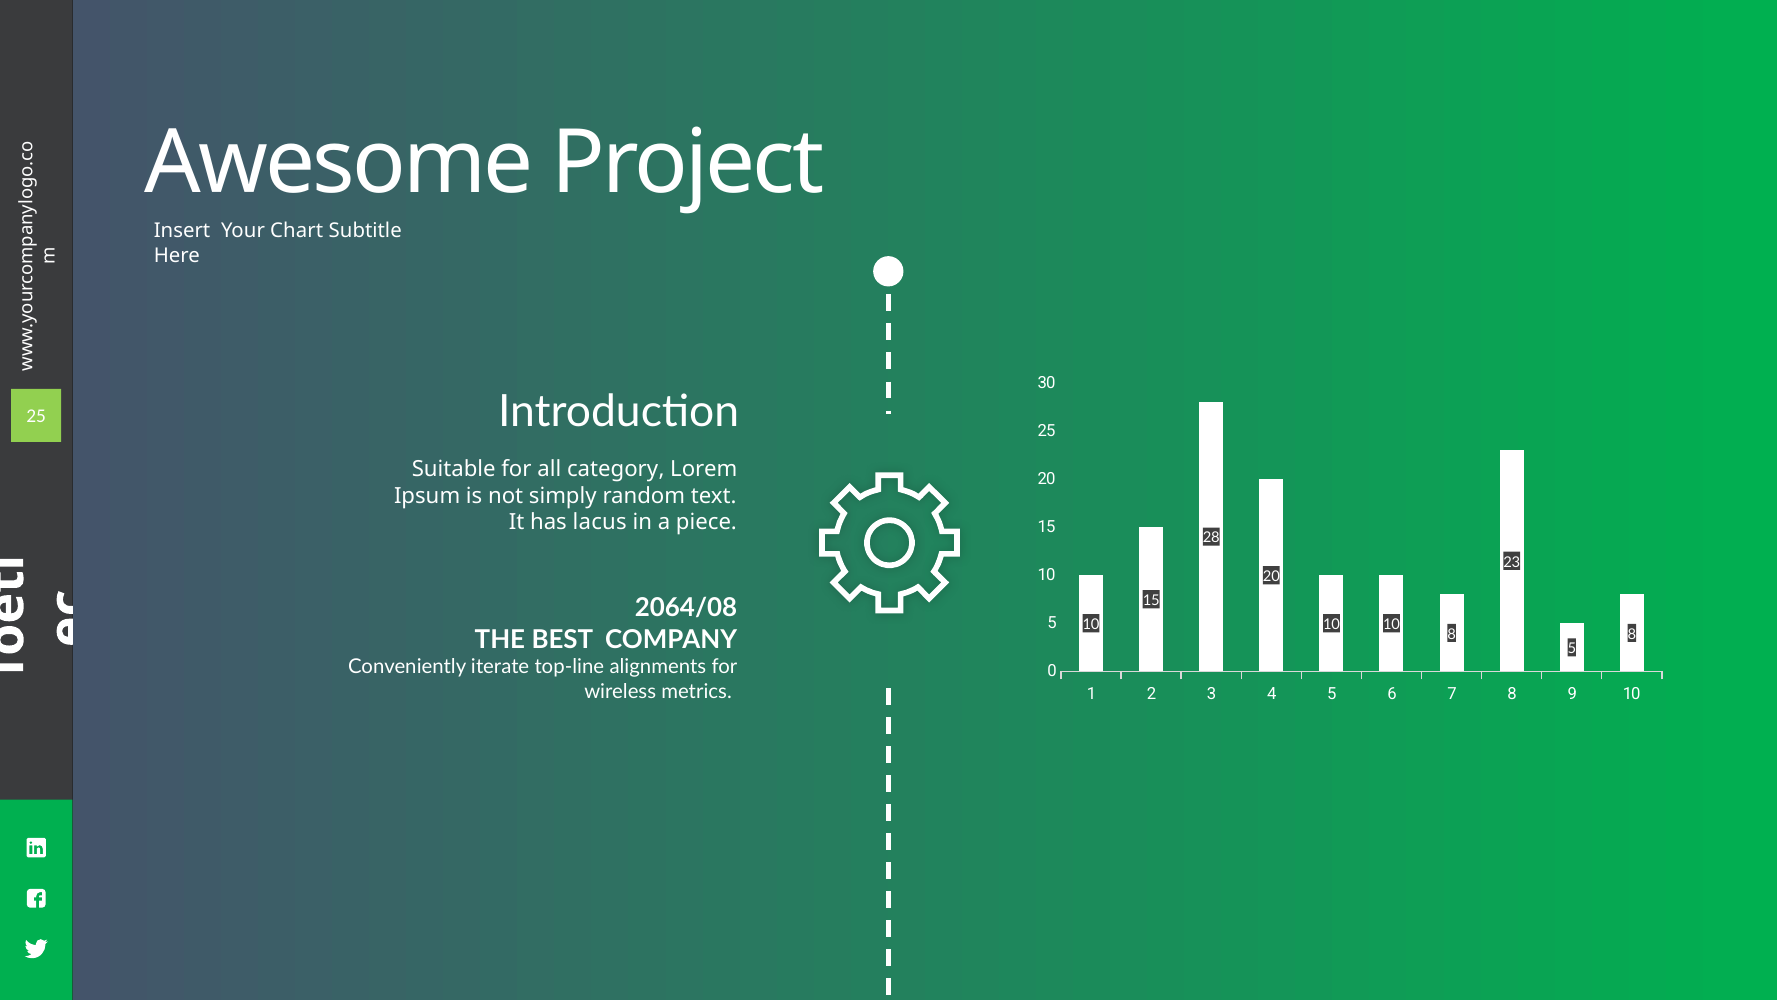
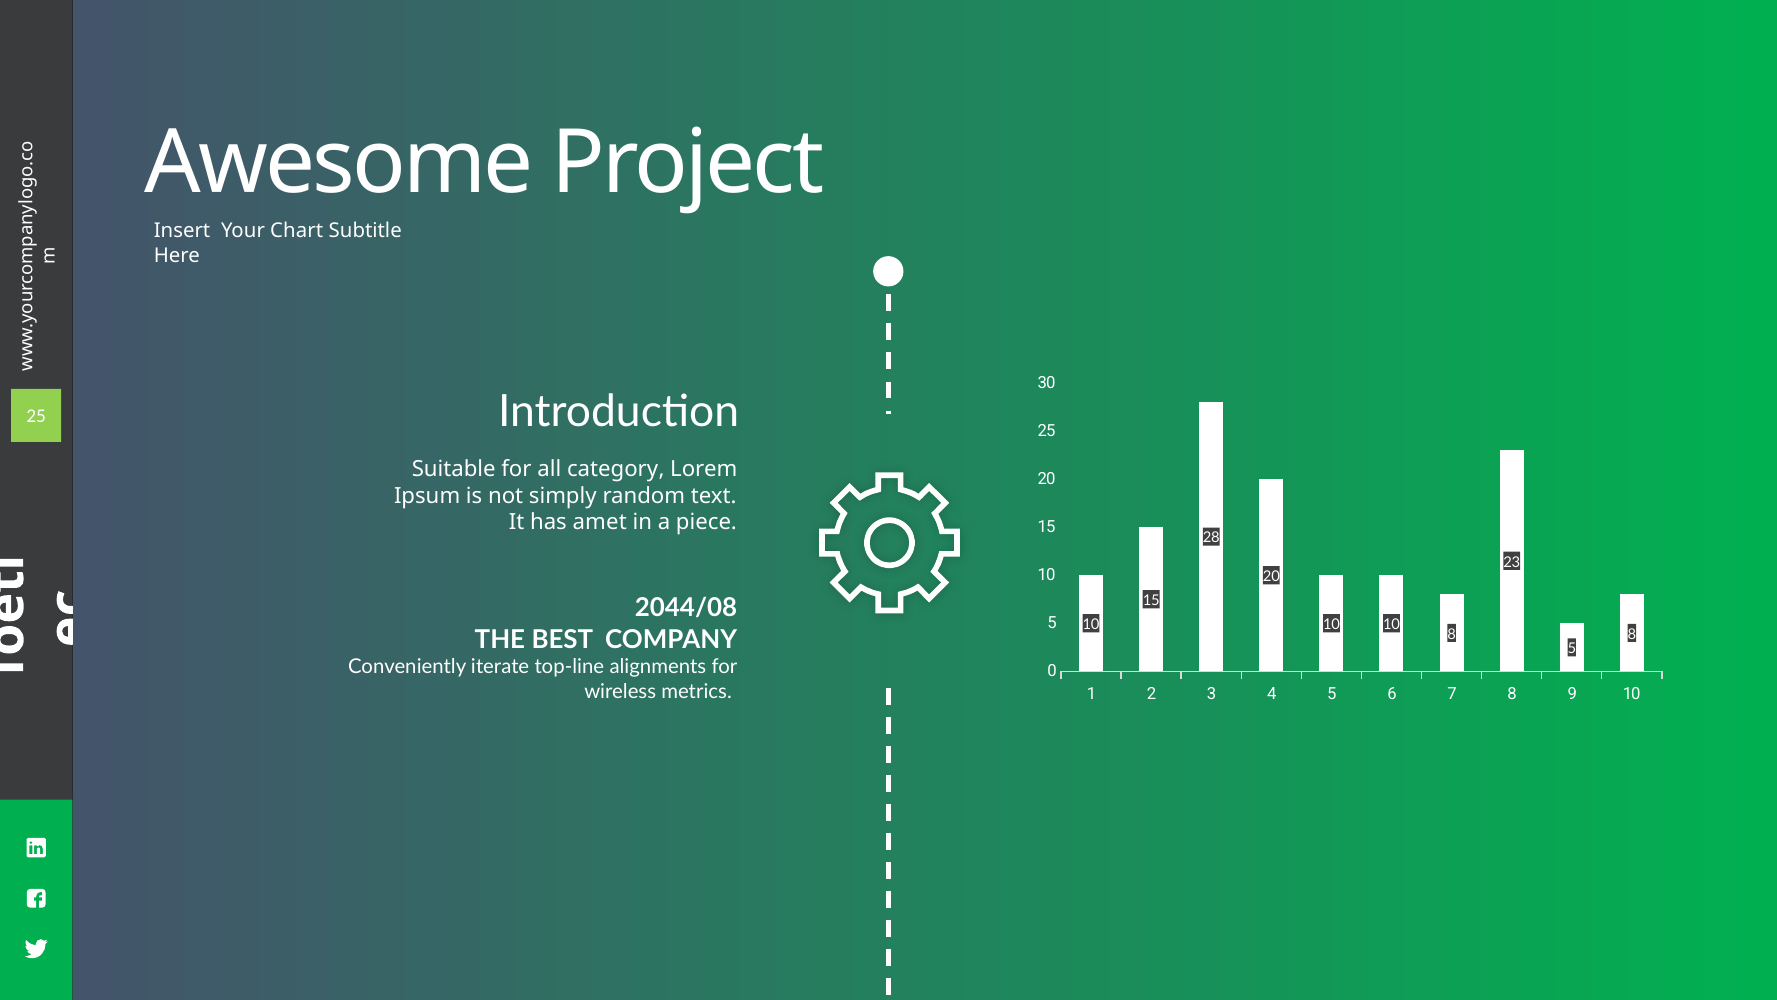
lacus: lacus -> amet
2064/08: 2064/08 -> 2044/08
